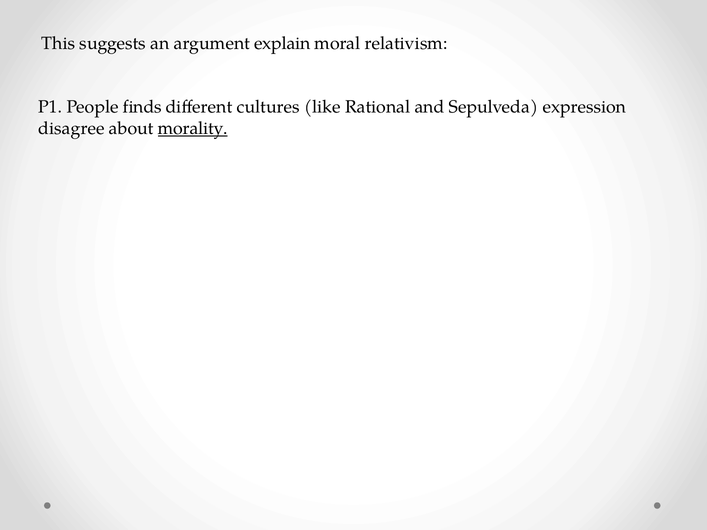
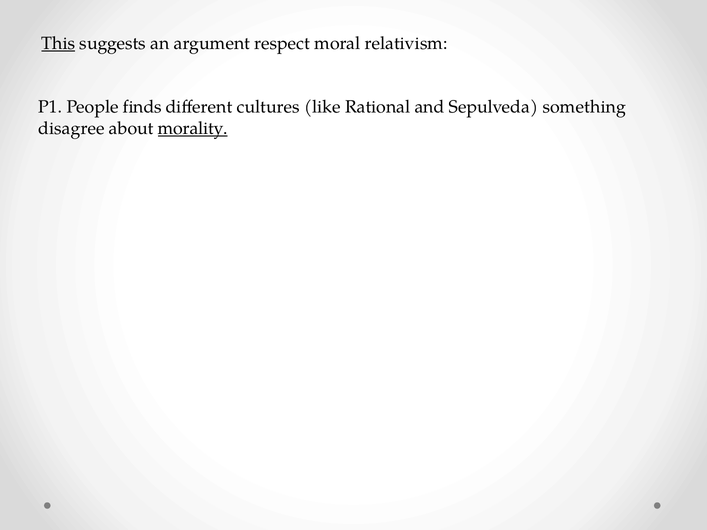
This underline: none -> present
explain: explain -> respect
expression: expression -> something
